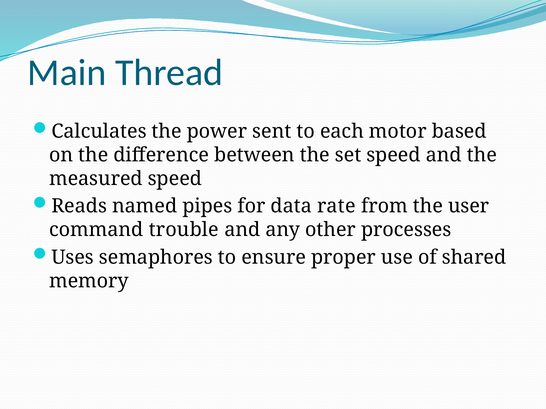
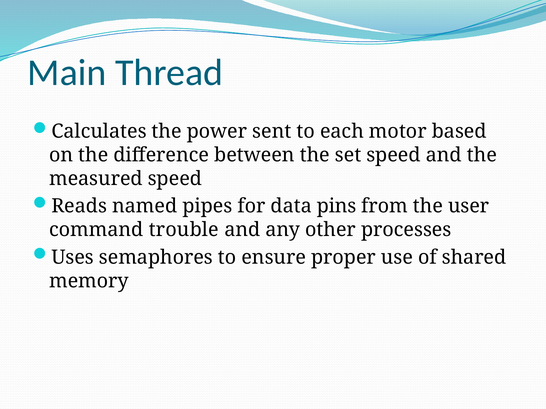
rate: rate -> pins
